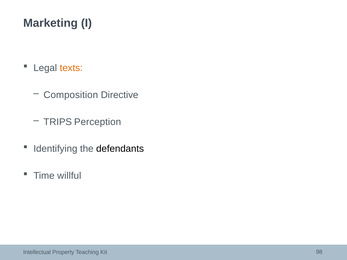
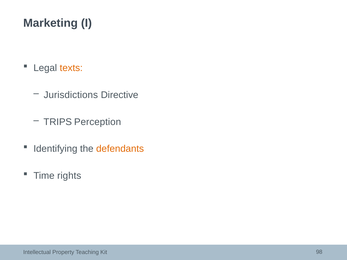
Composition: Composition -> Jurisdictions
defendants colour: black -> orange
willful: willful -> rights
